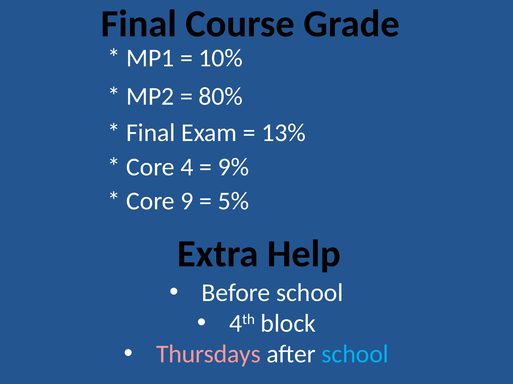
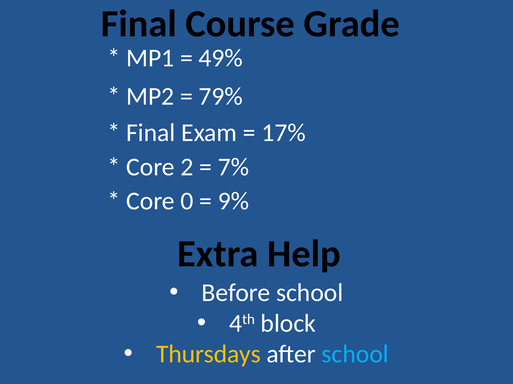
10%: 10% -> 49%
80%: 80% -> 79%
13%: 13% -> 17%
4: 4 -> 2
9%: 9% -> 7%
9: 9 -> 0
5%: 5% -> 9%
Thursdays colour: pink -> yellow
